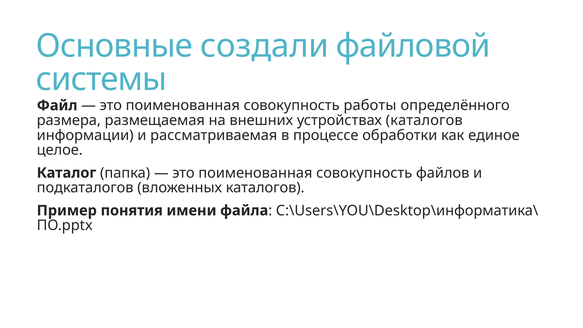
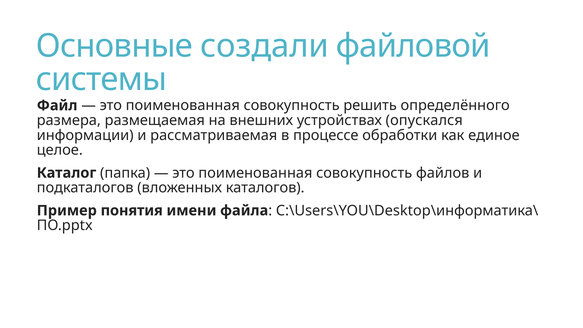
работы: работы -> решить
устройствах каталогов: каталогов -> опускался
